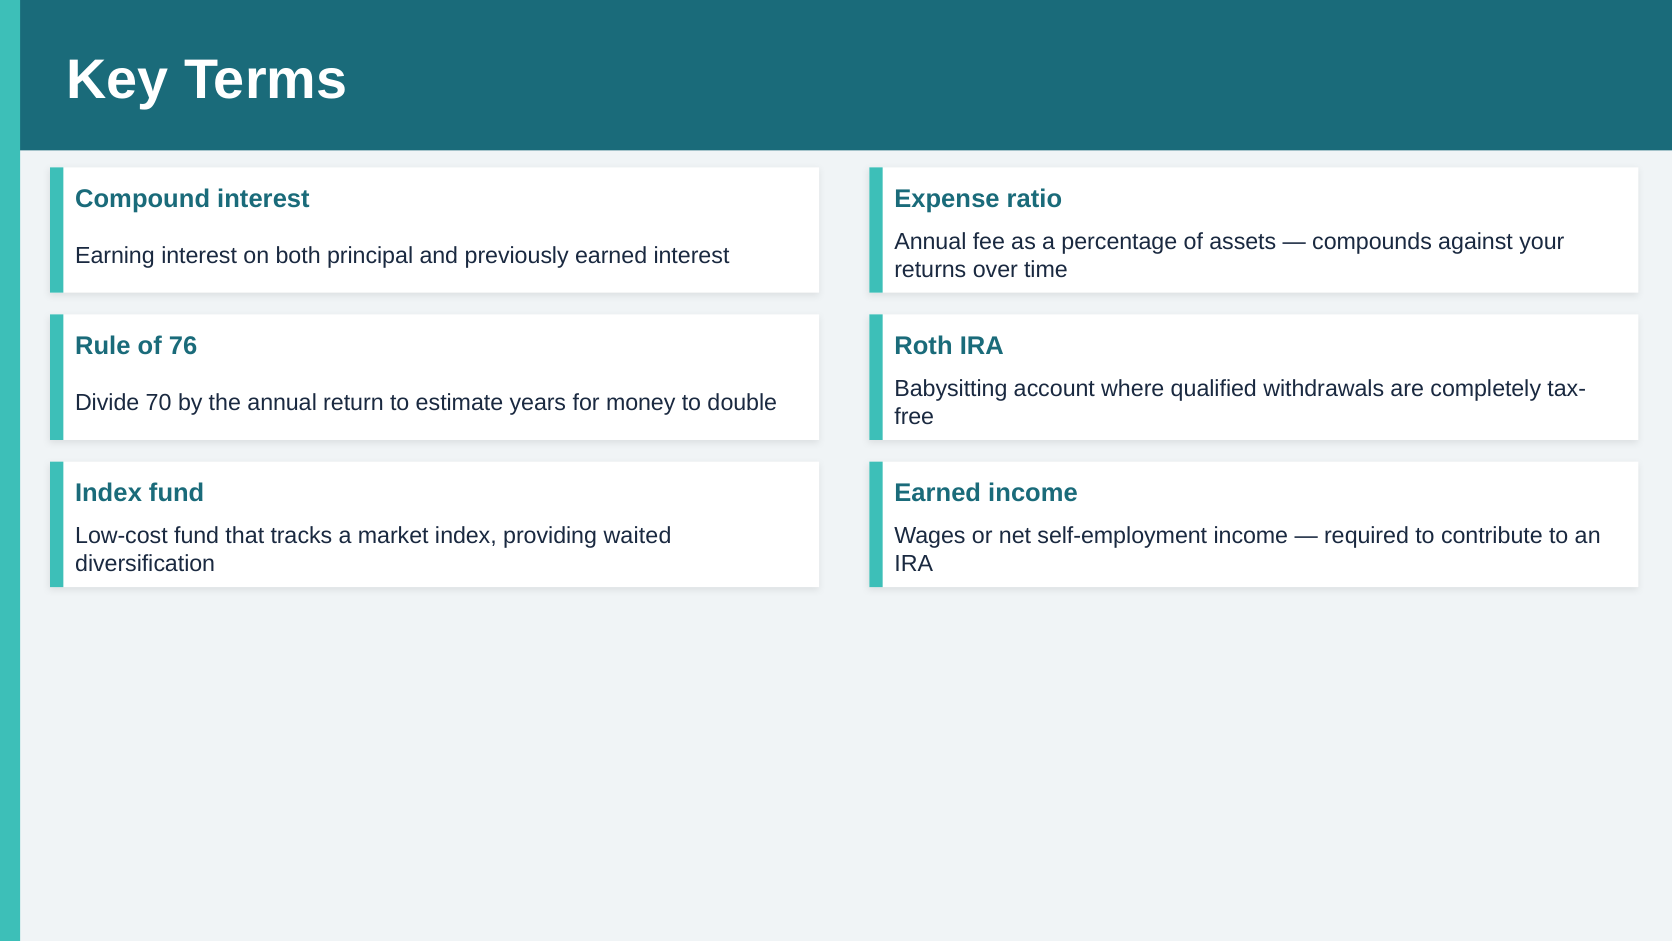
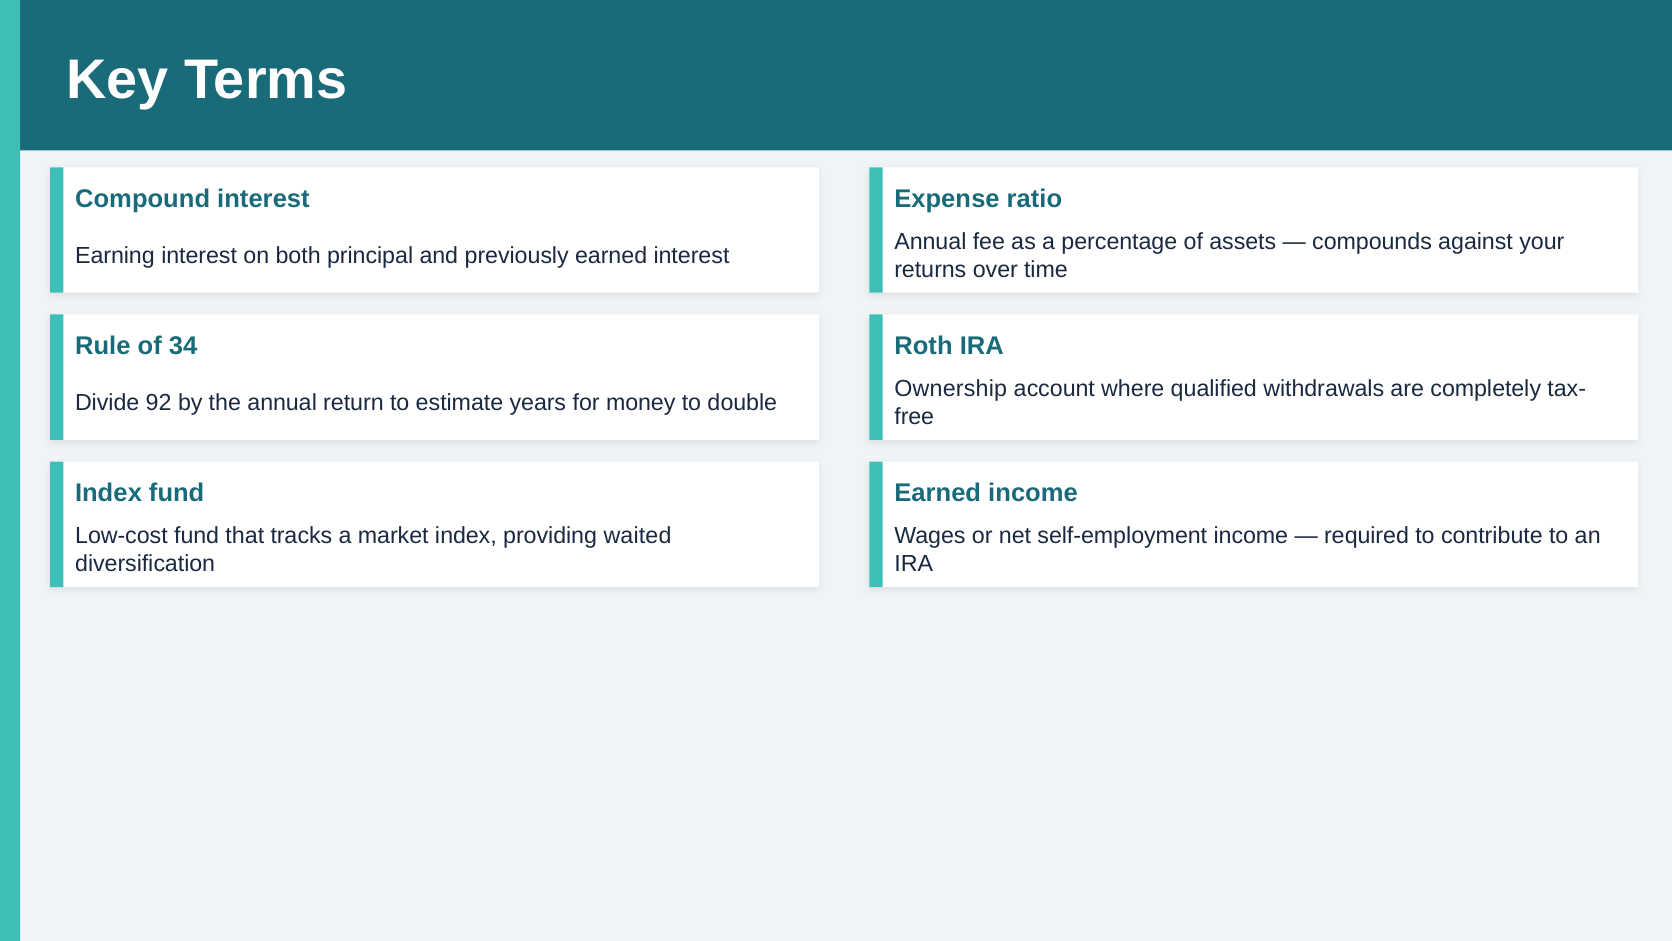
76: 76 -> 34
Babysitting: Babysitting -> Ownership
70: 70 -> 92
